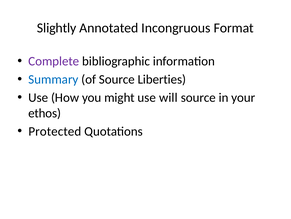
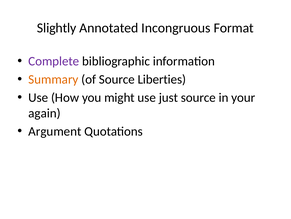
Summary colour: blue -> orange
will: will -> just
ethos: ethos -> again
Protected: Protected -> Argument
